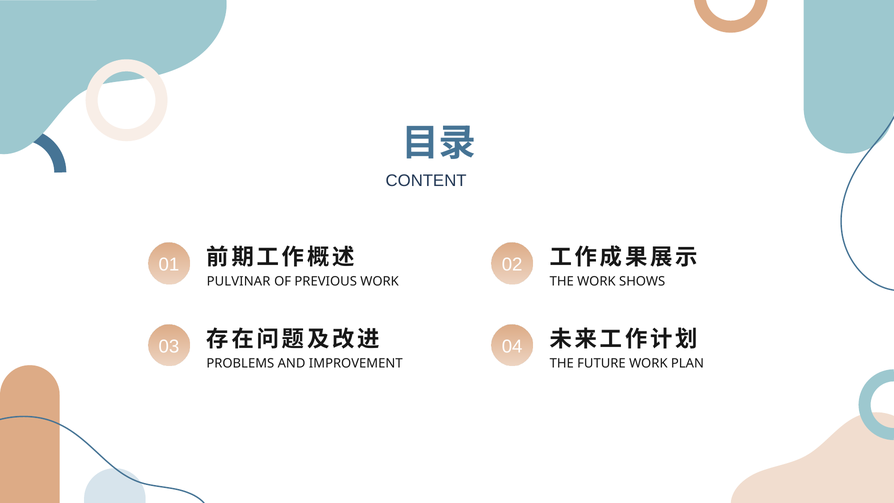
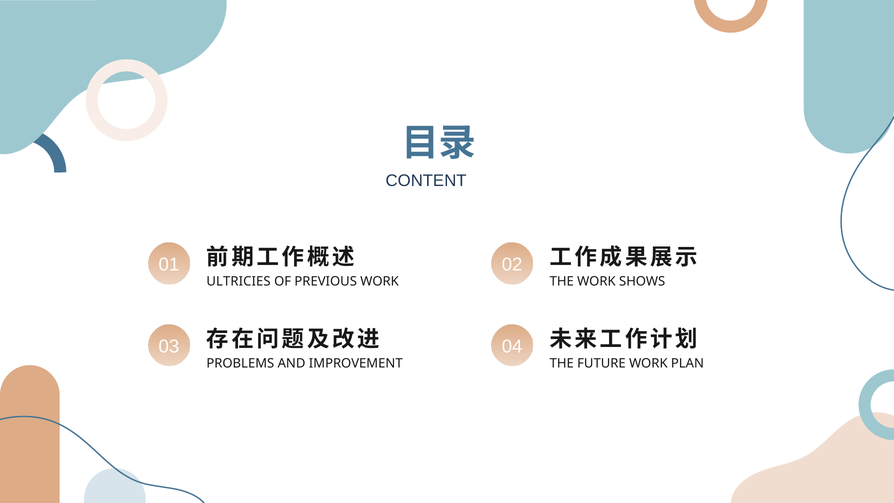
PULVINAR: PULVINAR -> ULTRICIES
